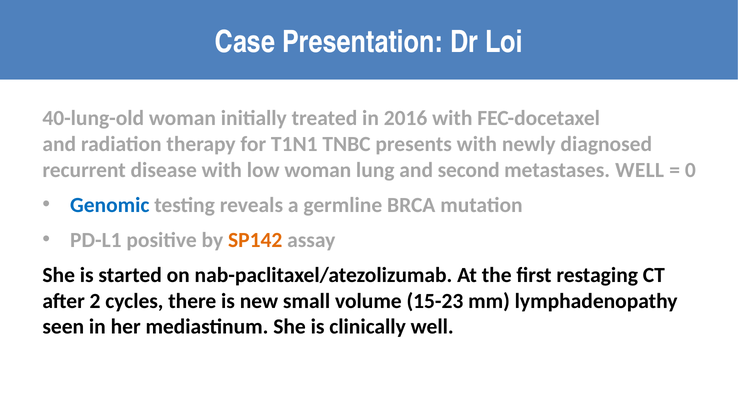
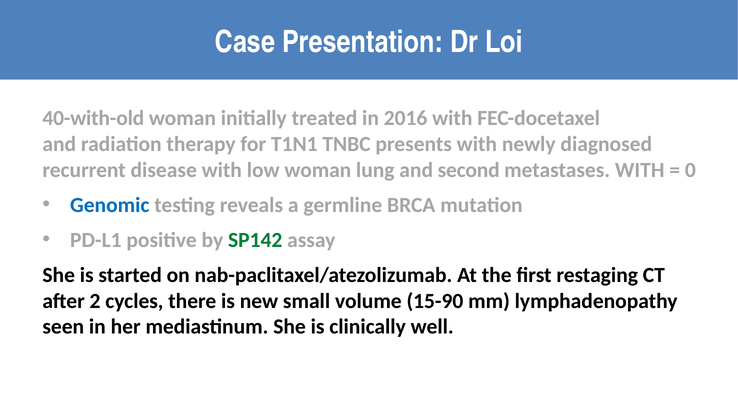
40-lung-old: 40-lung-old -> 40-with-old
metastases WELL: WELL -> WITH
SP142 colour: orange -> green
15-23: 15-23 -> 15-90
